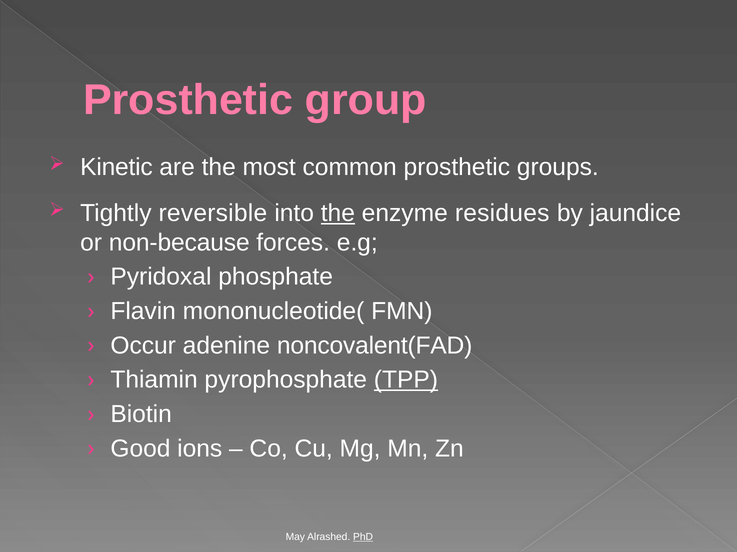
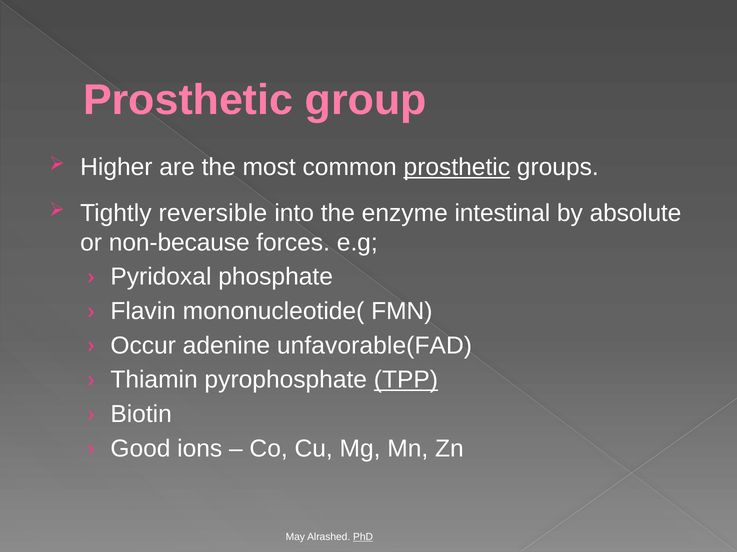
Kinetic: Kinetic -> Higher
prosthetic at (457, 167) underline: none -> present
the at (338, 213) underline: present -> none
residues: residues -> intestinal
jaundice: jaundice -> absolute
noncovalent(FAD: noncovalent(FAD -> unfavorable(FAD
